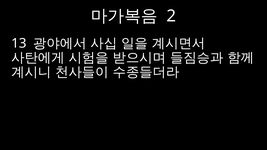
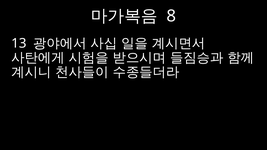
2: 2 -> 8
